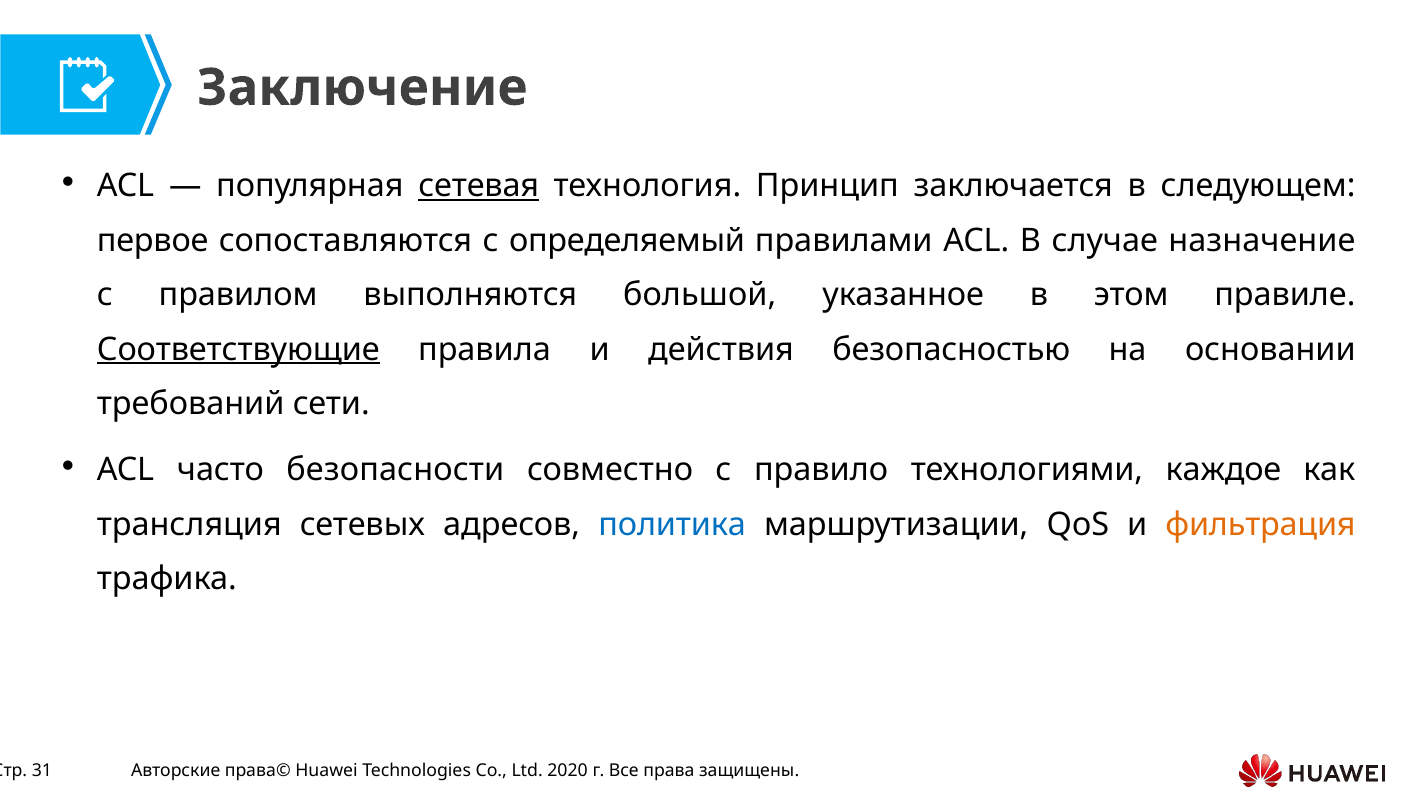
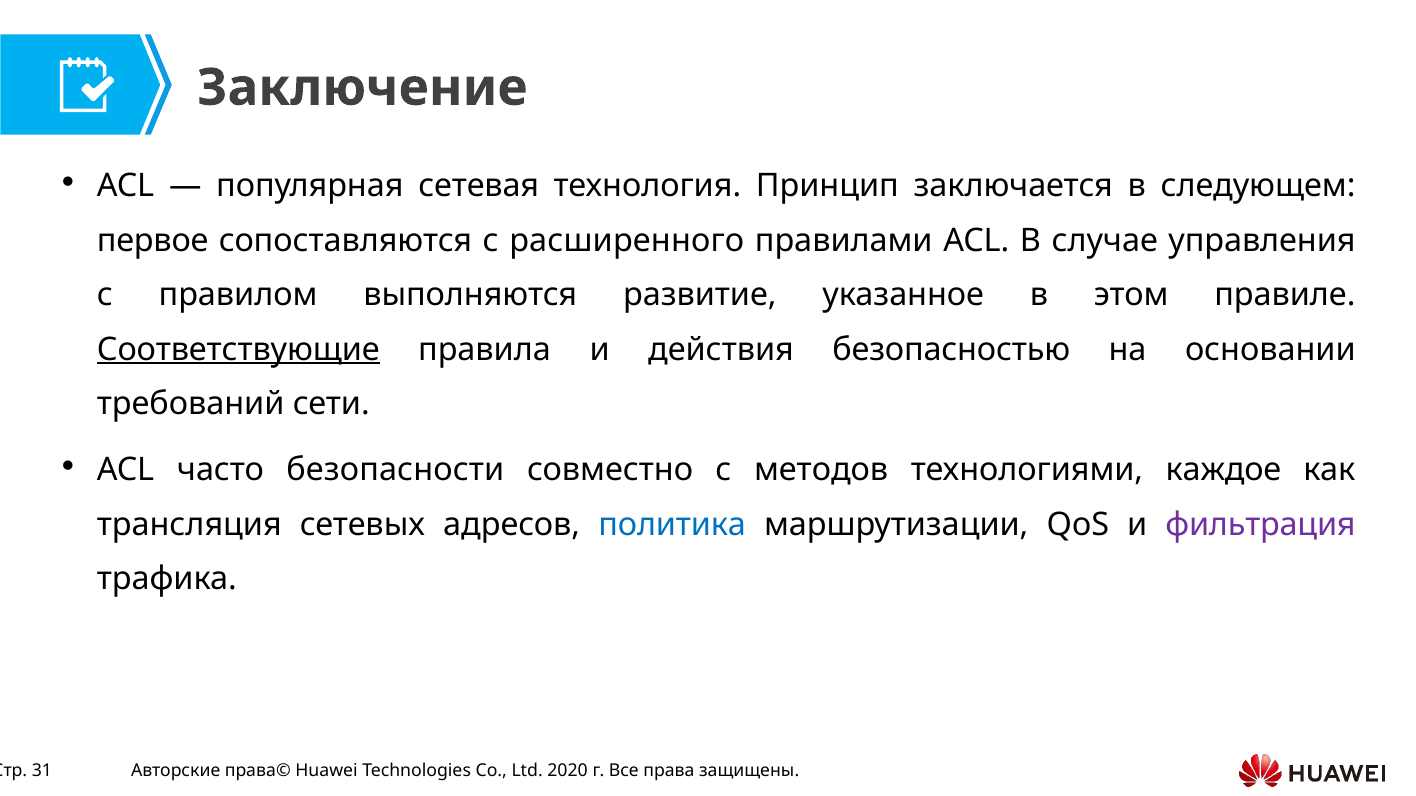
сетевая underline: present -> none
определяемый: определяемый -> расширенного
назначение: назначение -> управления
большой: большой -> развитие
правило: правило -> методов
фильтрация colour: orange -> purple
